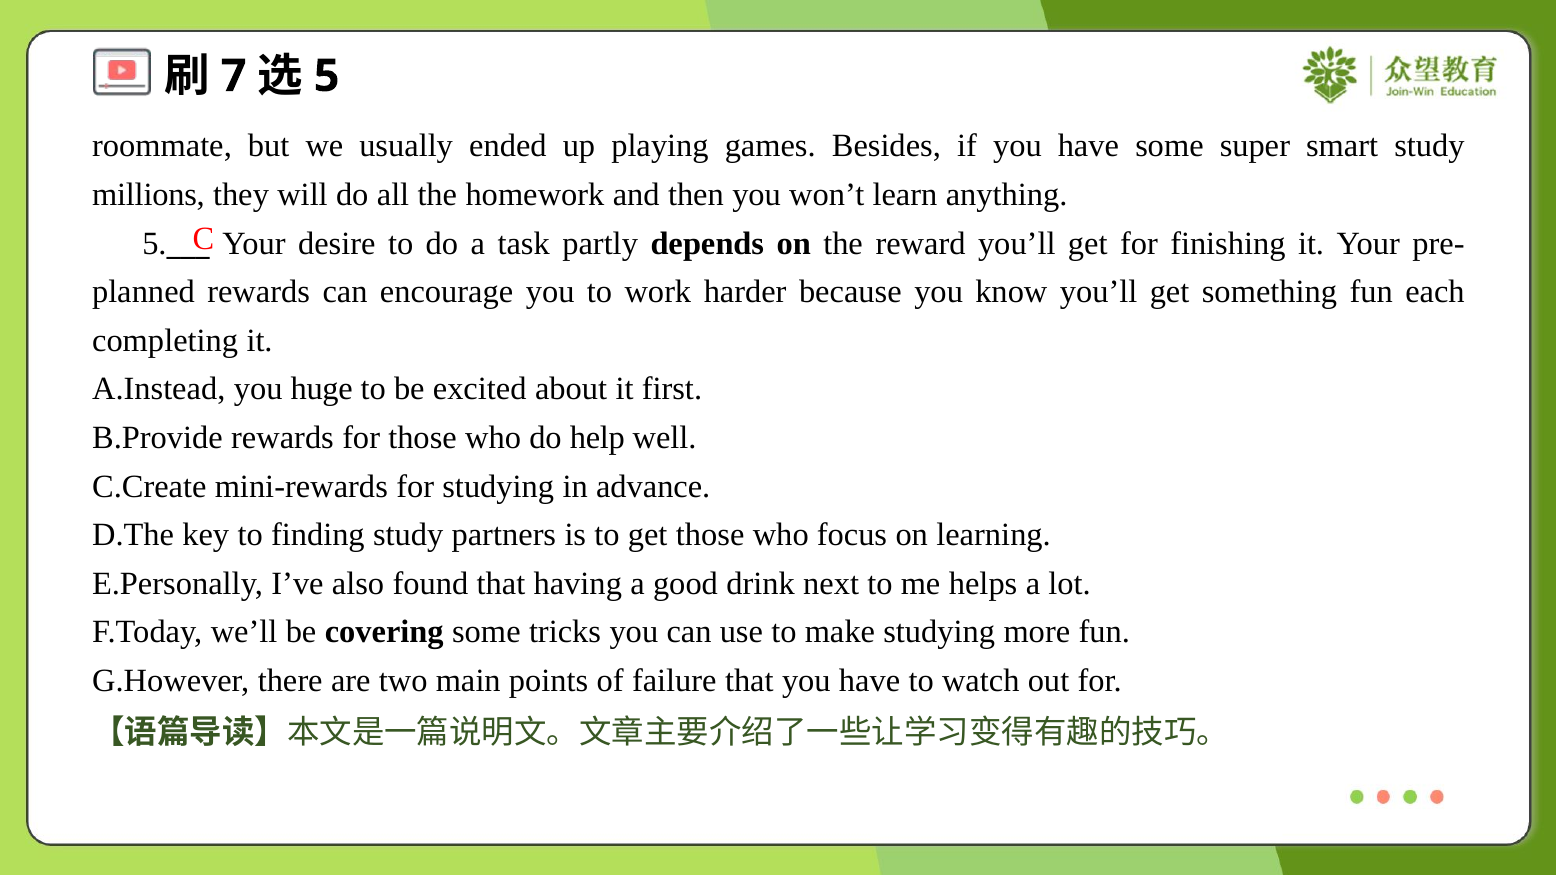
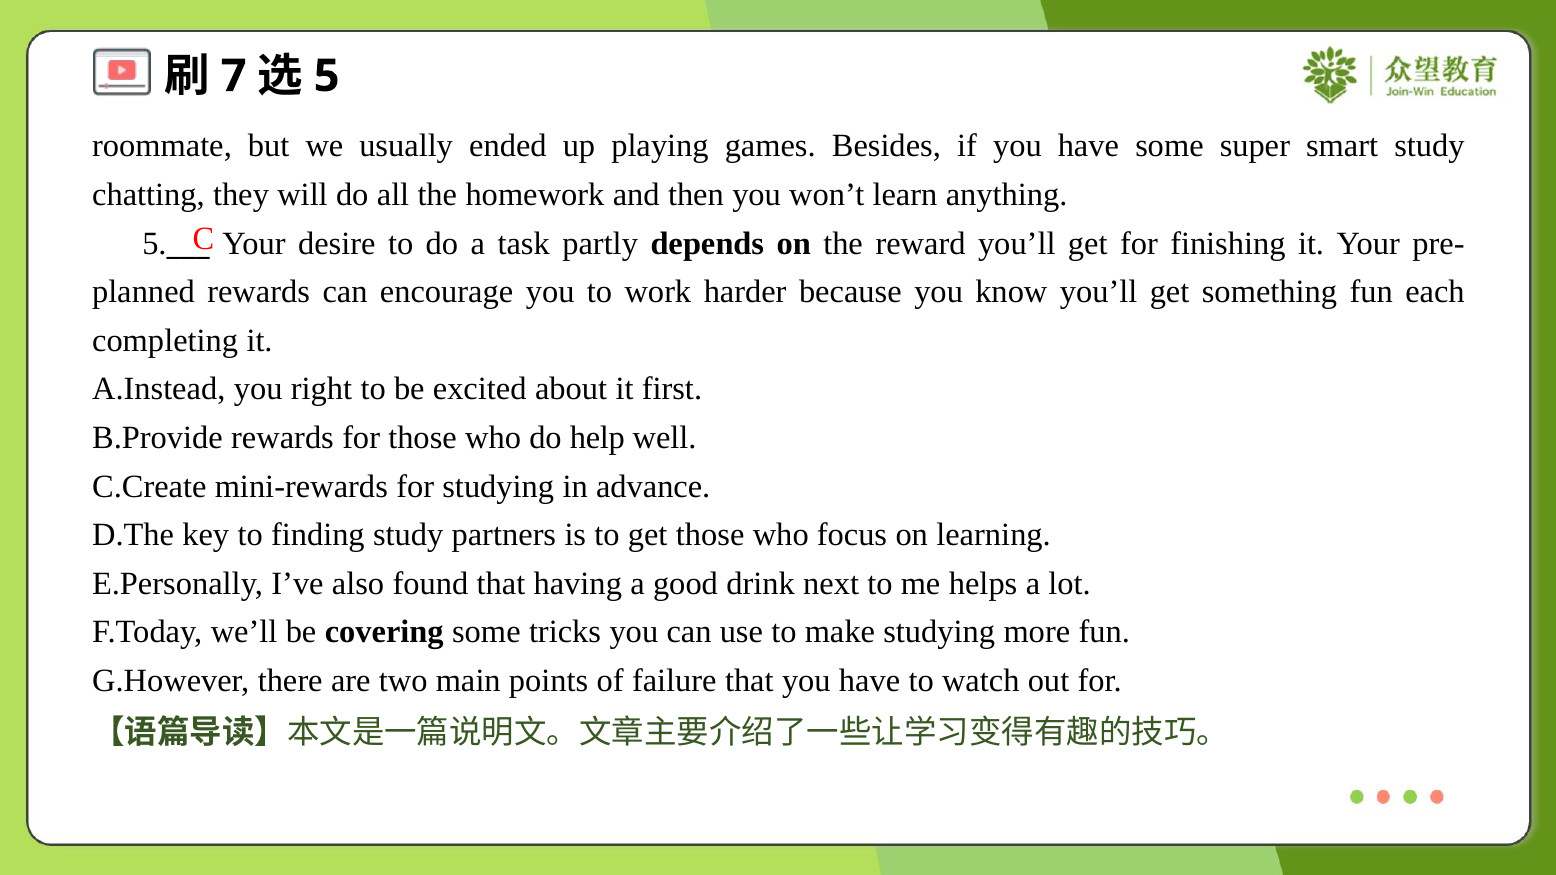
millions: millions -> chatting
huge: huge -> right
